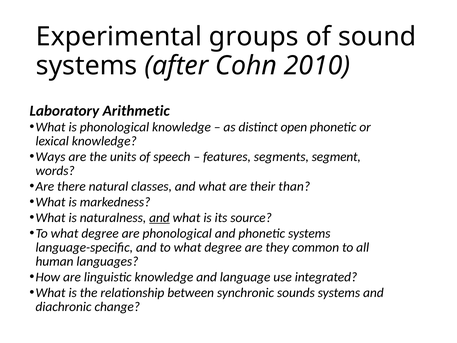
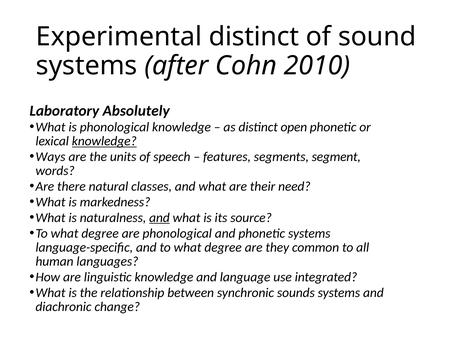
Experimental groups: groups -> distinct
Arithmetic: Arithmetic -> Absolutely
knowledge at (104, 141) underline: none -> present
than: than -> need
